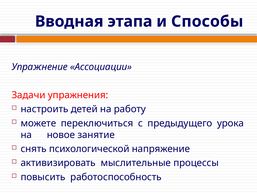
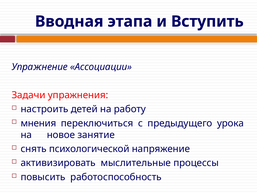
Способы: Способы -> Вступить
можете: можете -> мнения
